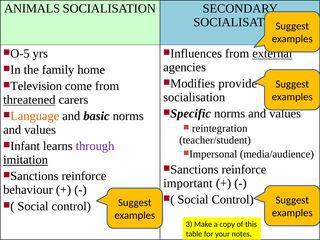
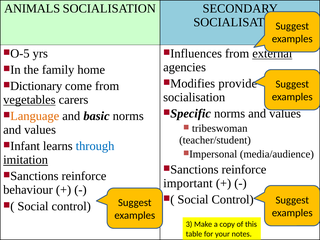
Television: Television -> Dictionary
threatened: threatened -> vegetables
reintegration: reintegration -> tribeswoman
through colour: purple -> blue
